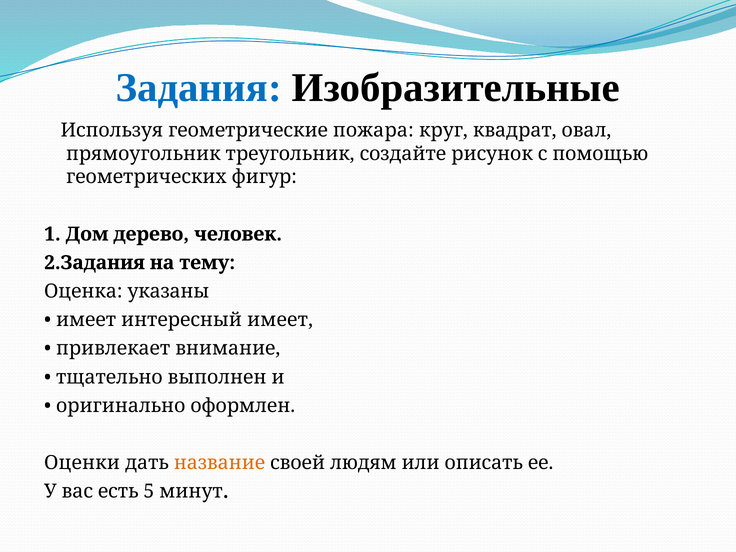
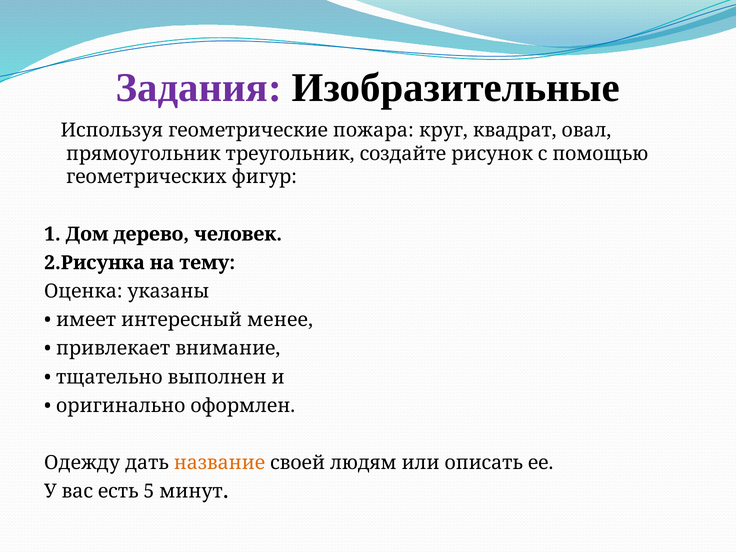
Задания colour: blue -> purple
2.Задания: 2.Задания -> 2.Рисунка
интересный имеет: имеет -> менее
Оценки: Оценки -> Одежду
